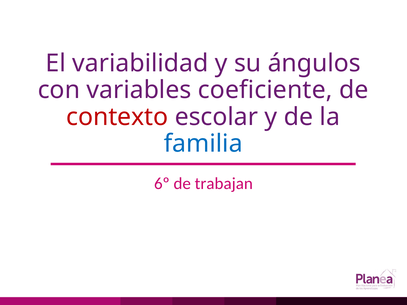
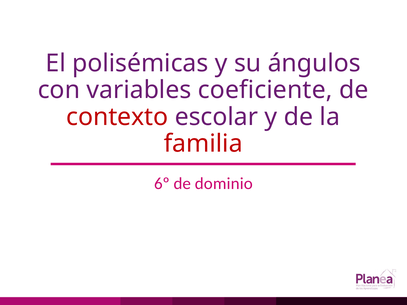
variabilidad: variabilidad -> polisémicas
familia colour: blue -> red
trabajan: trabajan -> dominio
